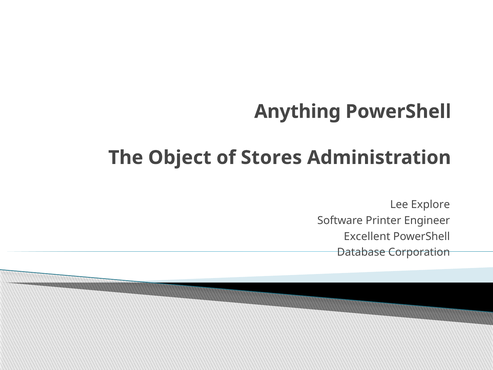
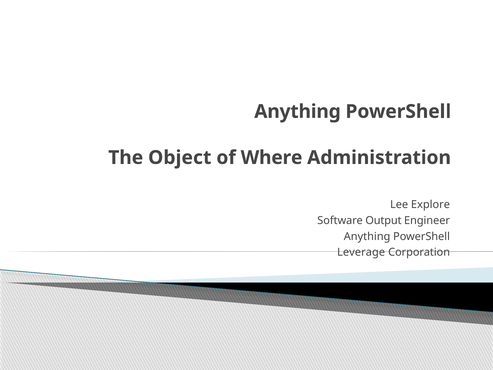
Stores: Stores -> Where
Printer: Printer -> Output
Excellent at (367, 236): Excellent -> Anything
Database: Database -> Leverage
